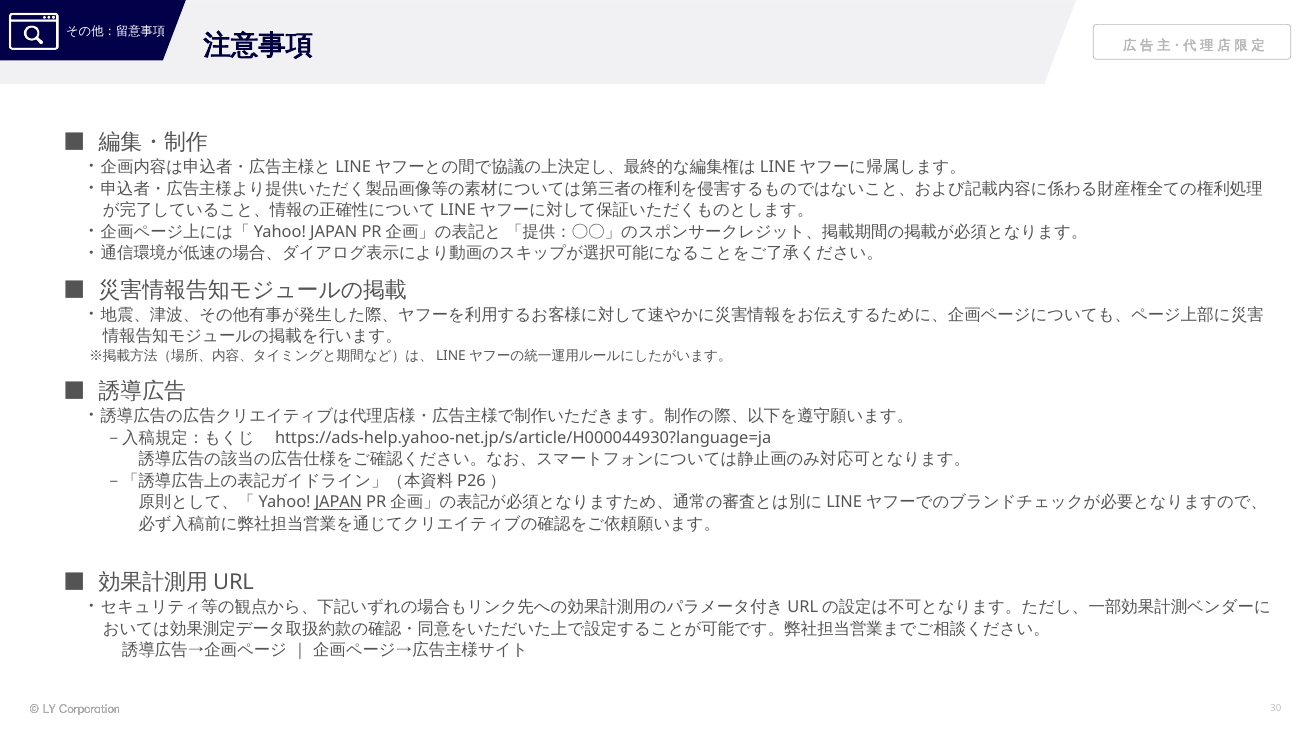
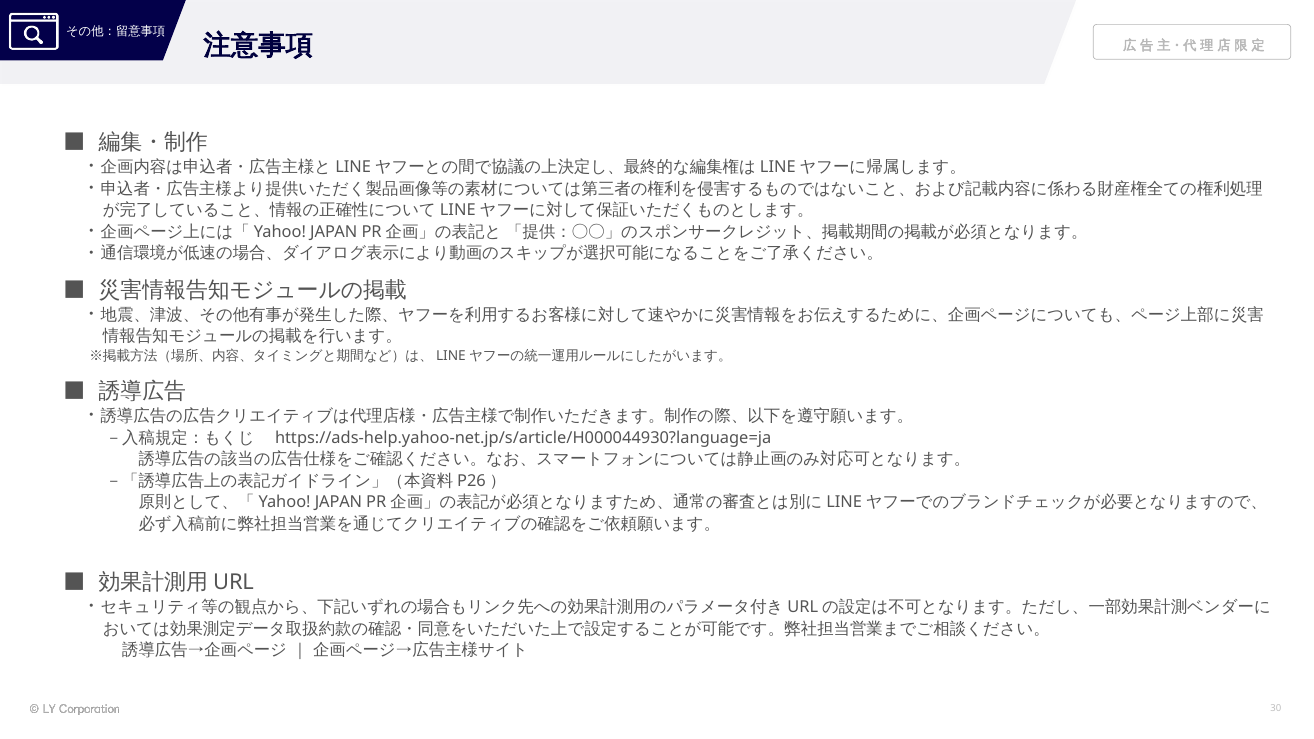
JAPAN at (339, 503) underline: present -> none
